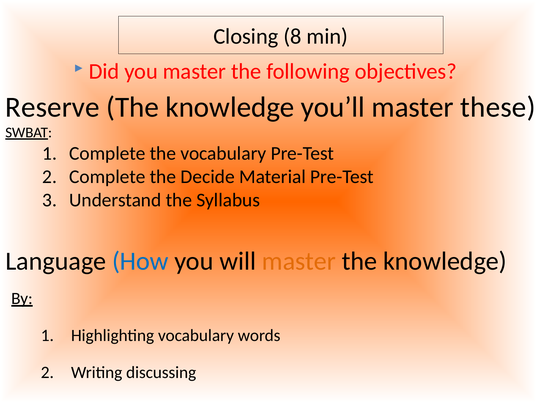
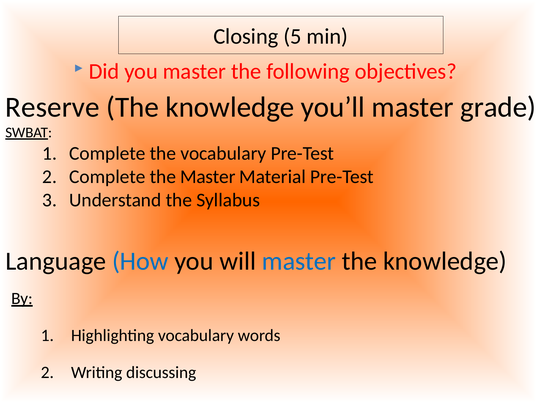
8: 8 -> 5
these: these -> grade
the Decide: Decide -> Master
master at (299, 261) colour: orange -> blue
